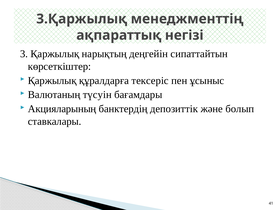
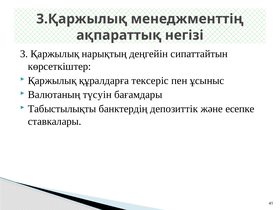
Акцияларының: Акцияларының -> Табыстылықты
болып: болып -> есепке
